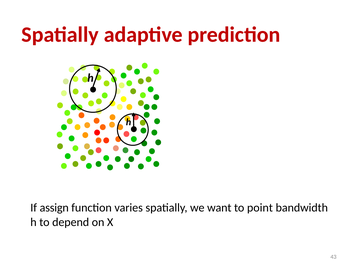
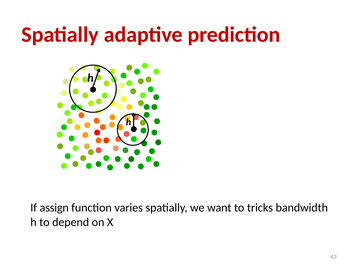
point: point -> tricks
